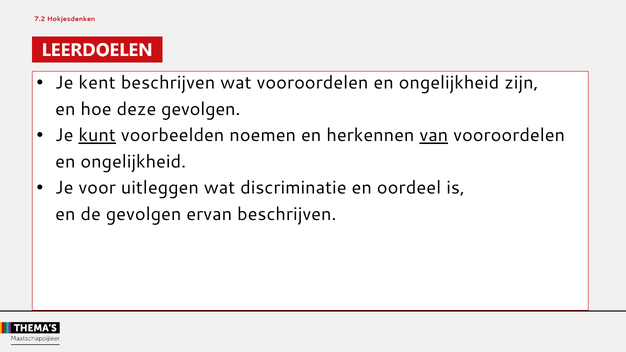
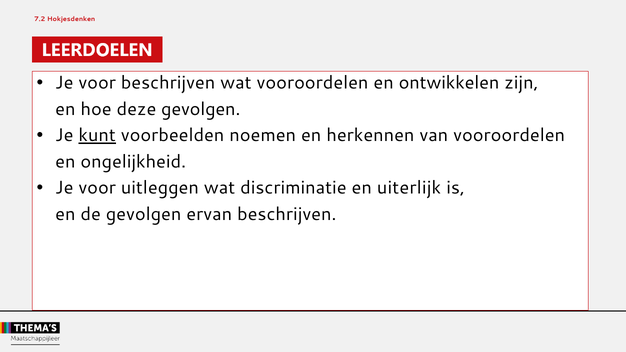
kent at (97, 83): kent -> voor
wat vooroordelen en ongelijkheid: ongelijkheid -> ontwikkelen
van underline: present -> none
oordeel: oordeel -> uiterlijk
